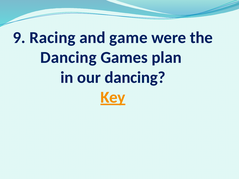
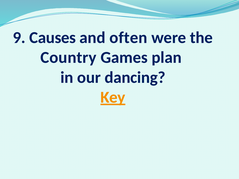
Racing: Racing -> Causes
game: game -> often
Dancing at (68, 58): Dancing -> Country
